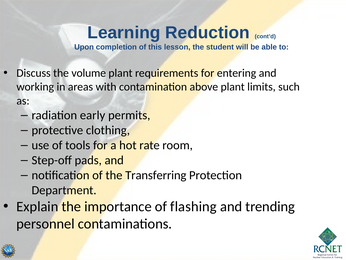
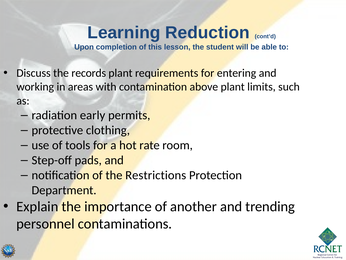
volume: volume -> records
Transferring: Transferring -> Restrictions
flashing: flashing -> another
